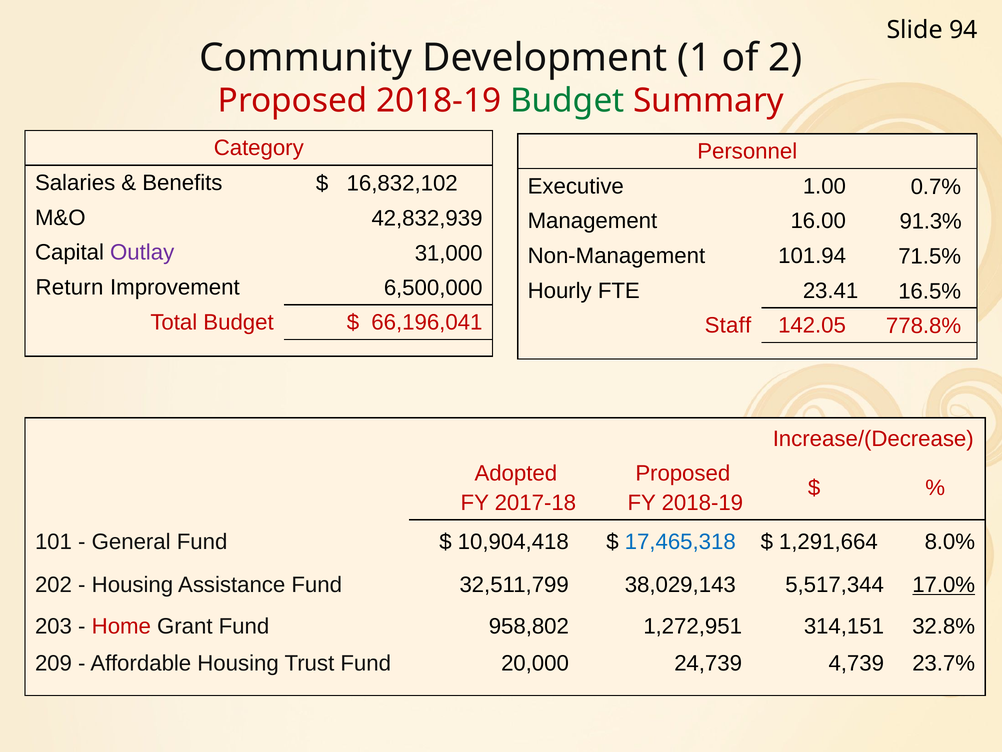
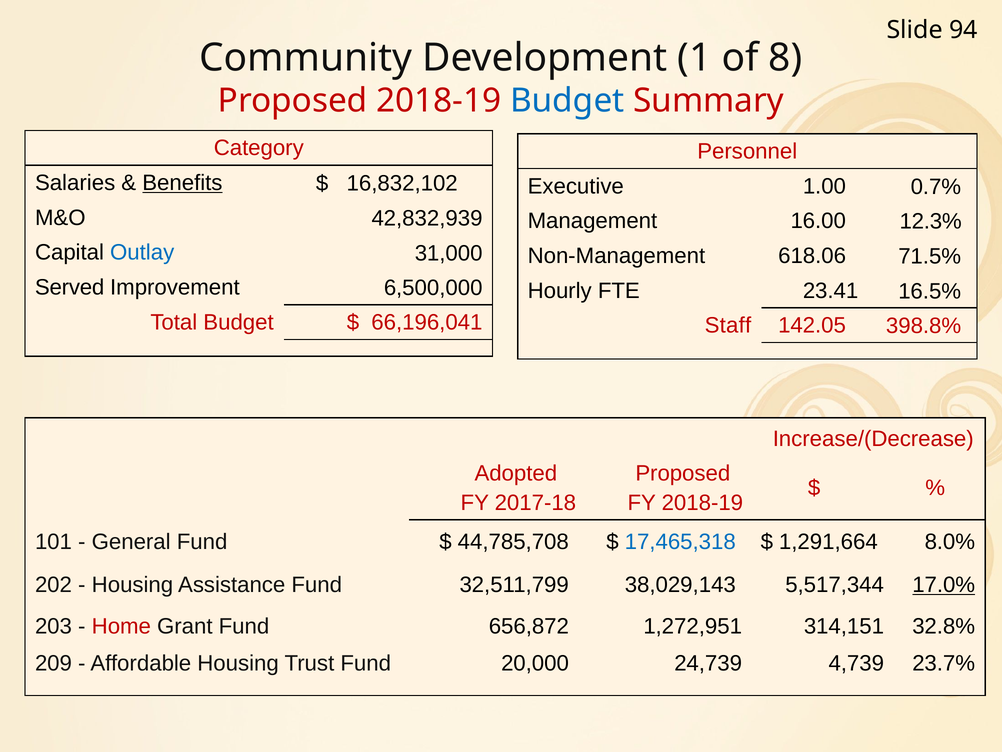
2: 2 -> 8
Budget at (567, 101) colour: green -> blue
Benefits underline: none -> present
91.3%: 91.3% -> 12.3%
Outlay colour: purple -> blue
101.94: 101.94 -> 618.06
Return: Return -> Served
778.8%: 778.8% -> 398.8%
10,904,418: 10,904,418 -> 44,785,708
958,802: 958,802 -> 656,872
